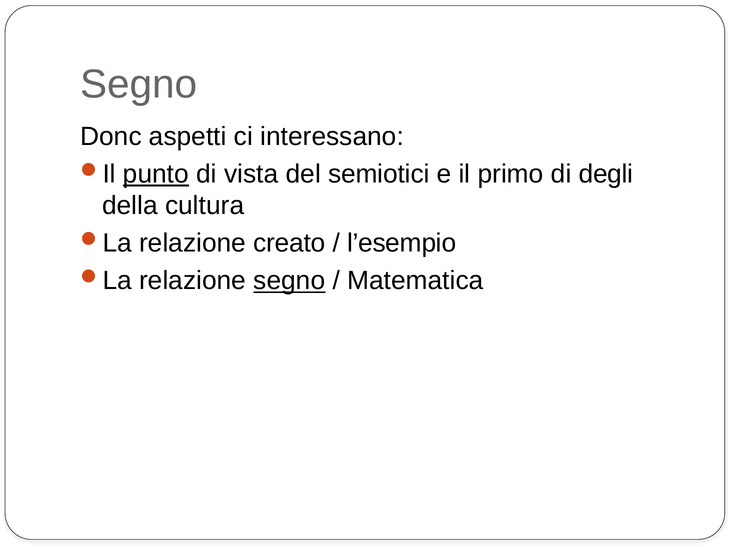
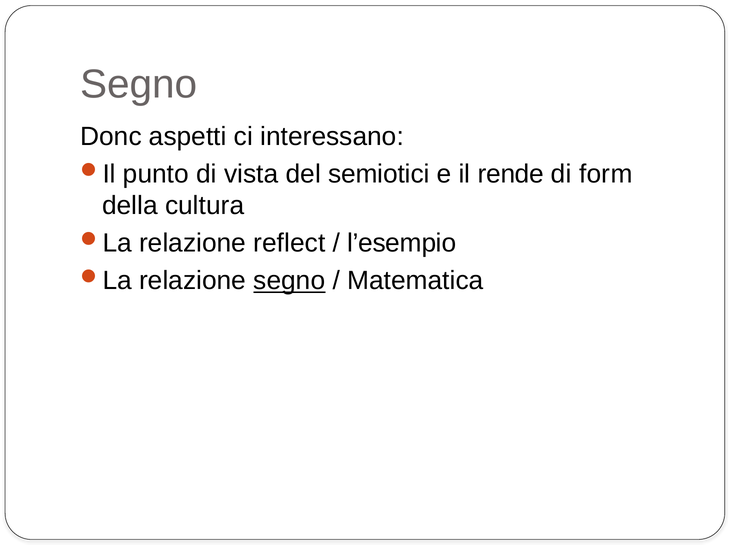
punto underline: present -> none
primo: primo -> rende
degli: degli -> form
creato: creato -> reflect
